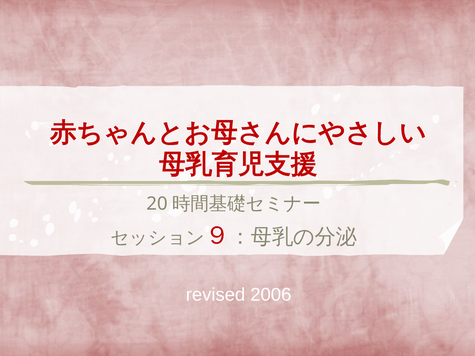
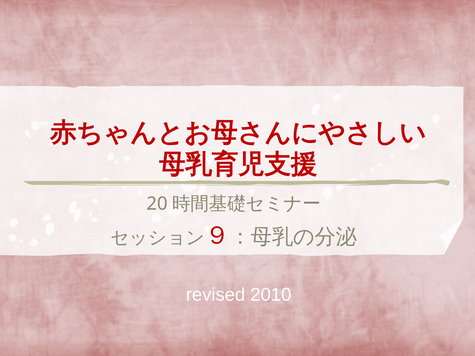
2006: 2006 -> 2010
